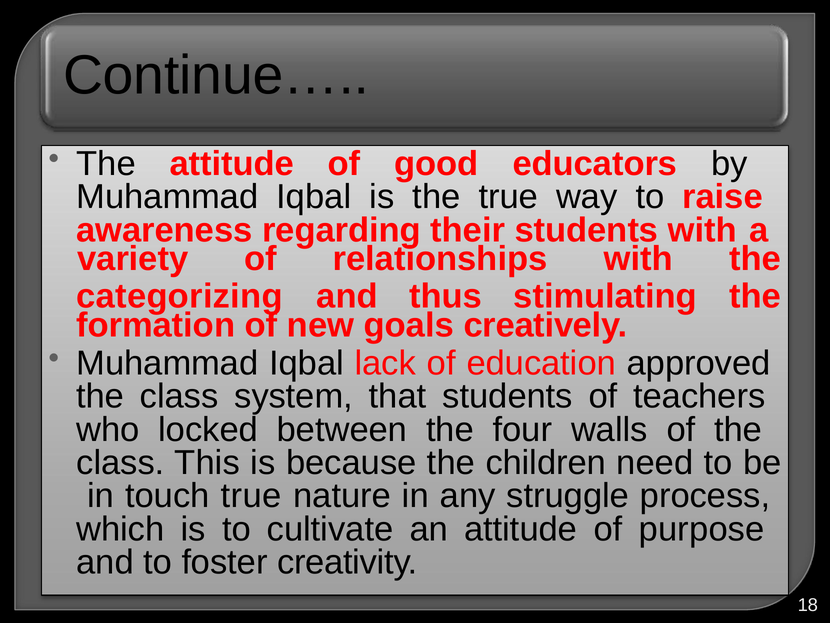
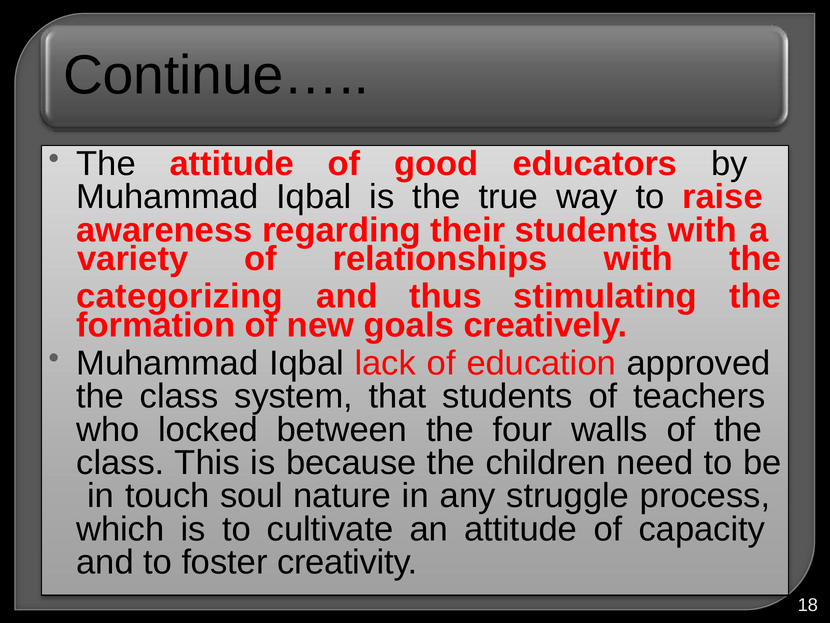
touch true: true -> soul
purpose: purpose -> capacity
